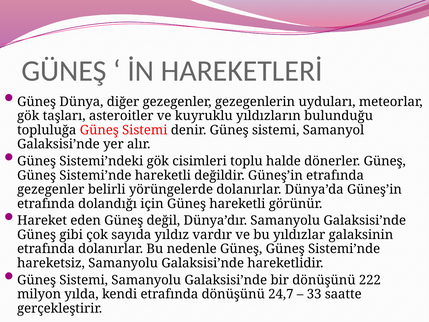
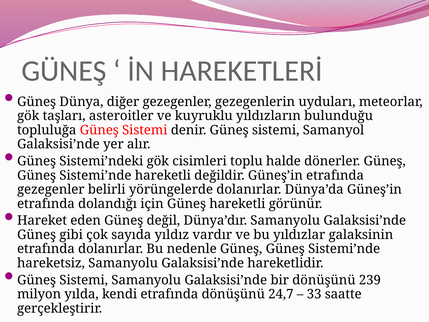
222: 222 -> 239
